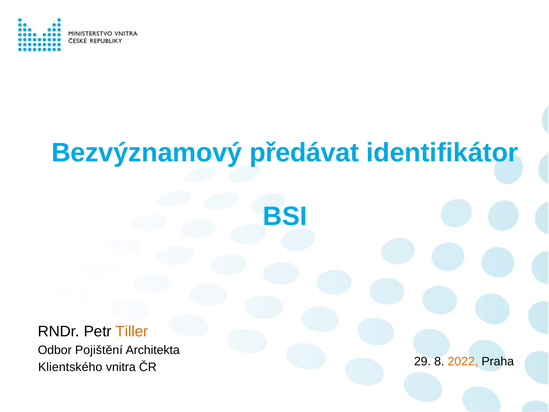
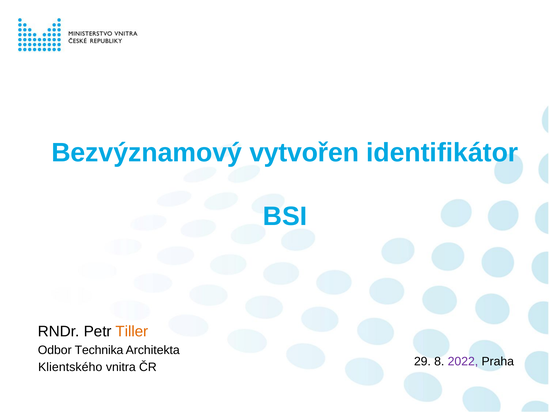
předávat: předávat -> vytvořen
Pojištění: Pojištění -> Technika
2022 colour: orange -> purple
